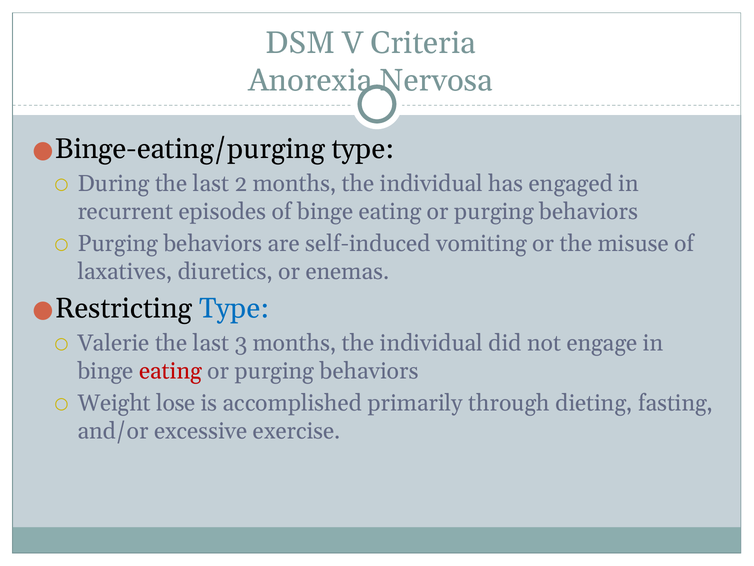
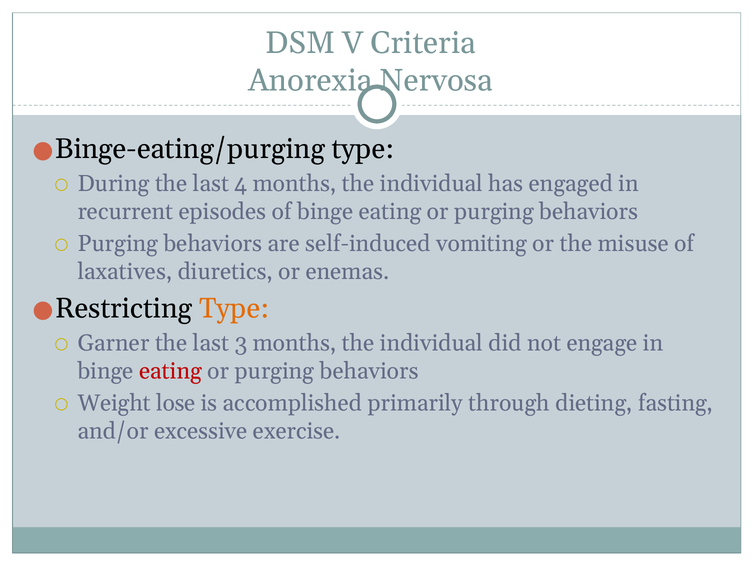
2: 2 -> 4
Type at (234, 308) colour: blue -> orange
Valerie: Valerie -> Garner
